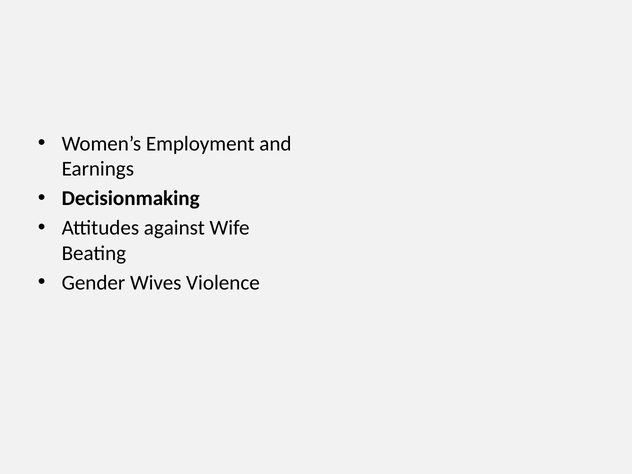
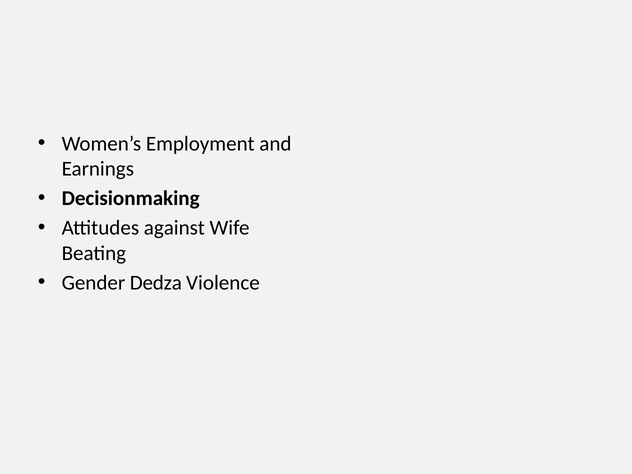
Wives: Wives -> Dedza
